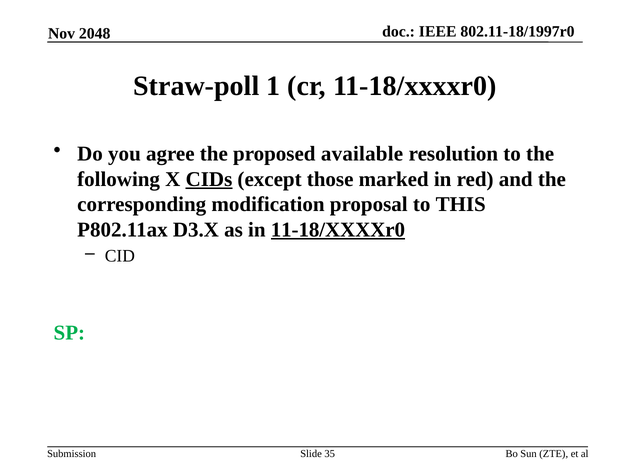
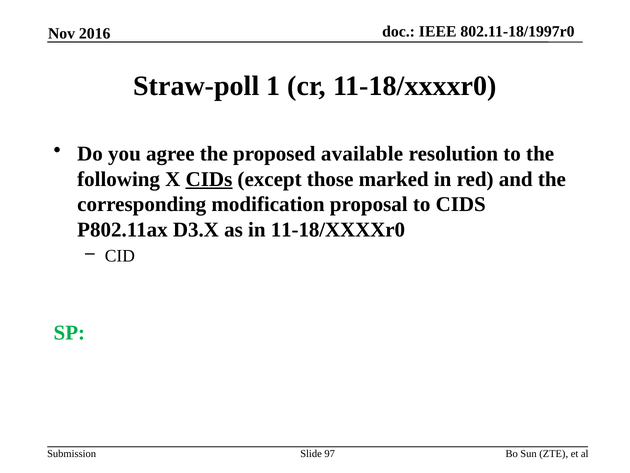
2048: 2048 -> 2016
to THIS: THIS -> CIDS
11-18/XXXXr0 at (338, 229) underline: present -> none
35: 35 -> 97
